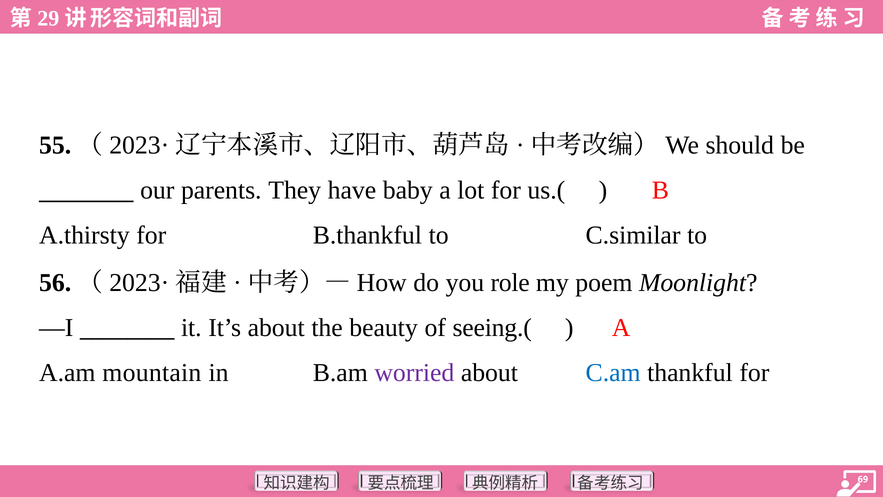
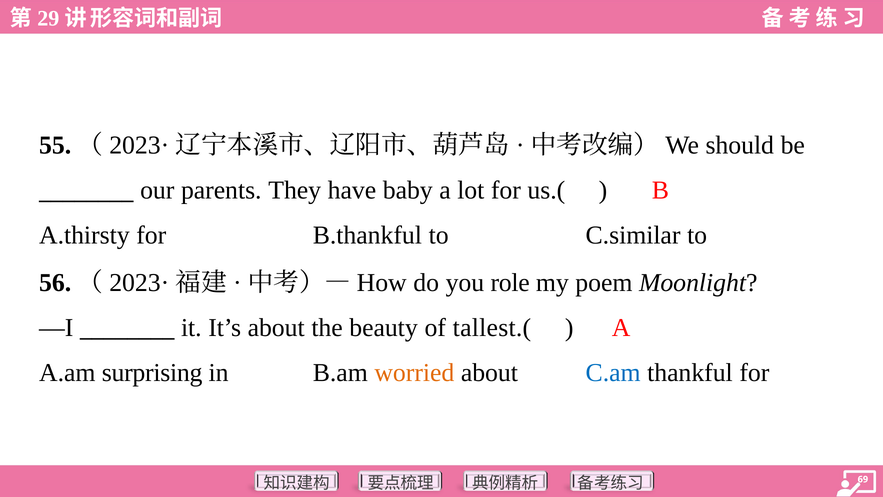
seeing.(: seeing.( -> tallest.(
mountain: mountain -> surprising
worried colour: purple -> orange
